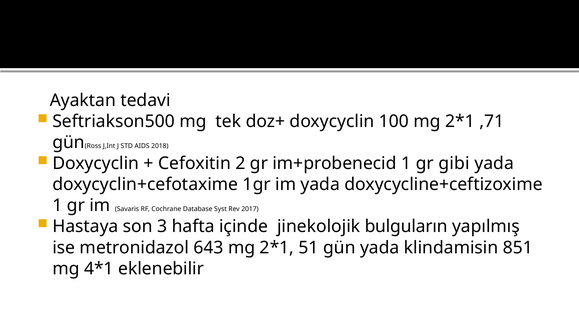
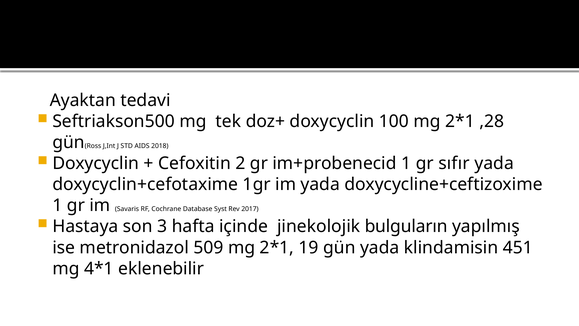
,71: ,71 -> ,28
gibi: gibi -> sıfır
643: 643 -> 509
51: 51 -> 19
851: 851 -> 451
